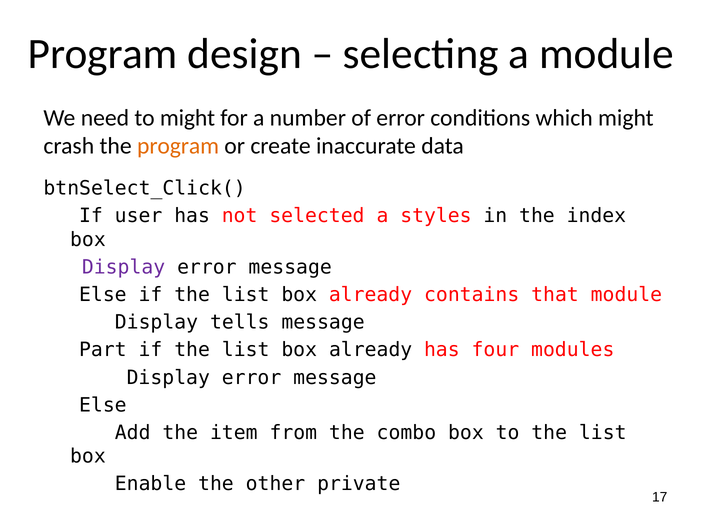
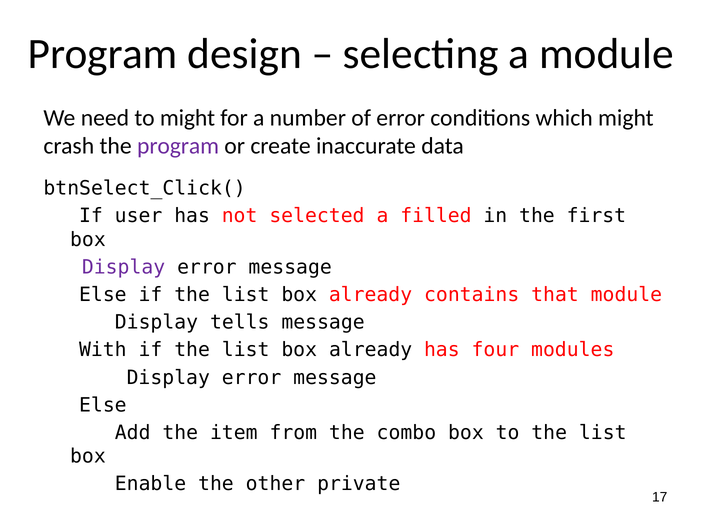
program at (178, 146) colour: orange -> purple
styles: styles -> filled
index: index -> first
Part: Part -> With
